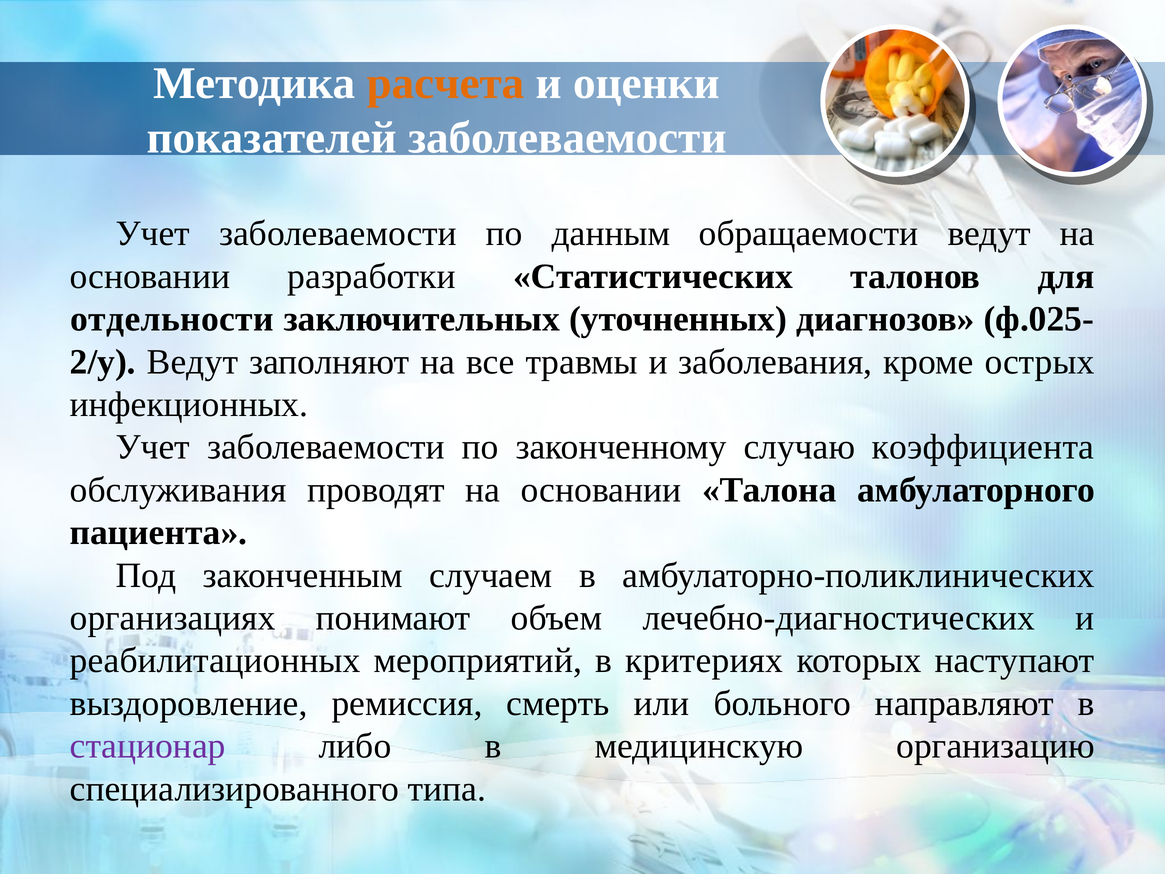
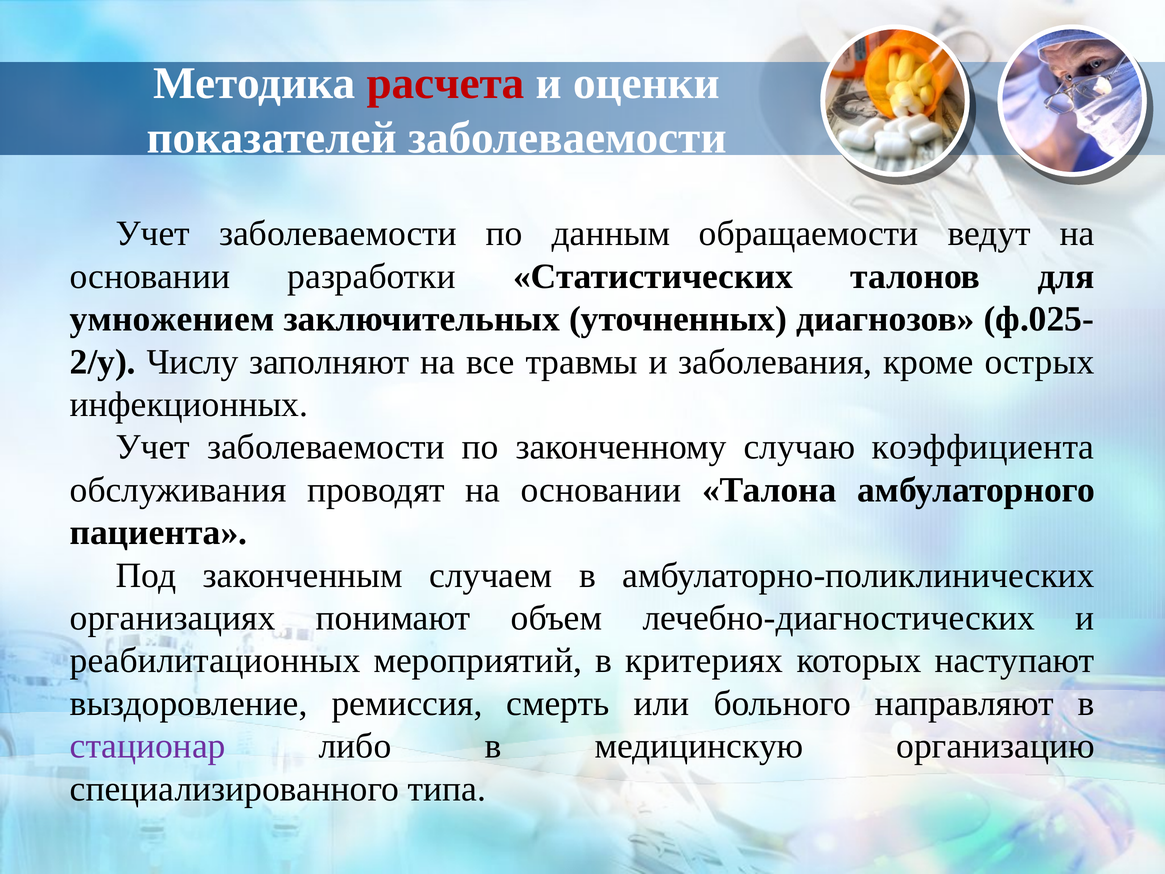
расчета colour: orange -> red
отдельности: отдельности -> умножением
Ведут at (192, 362): Ведут -> Числу
